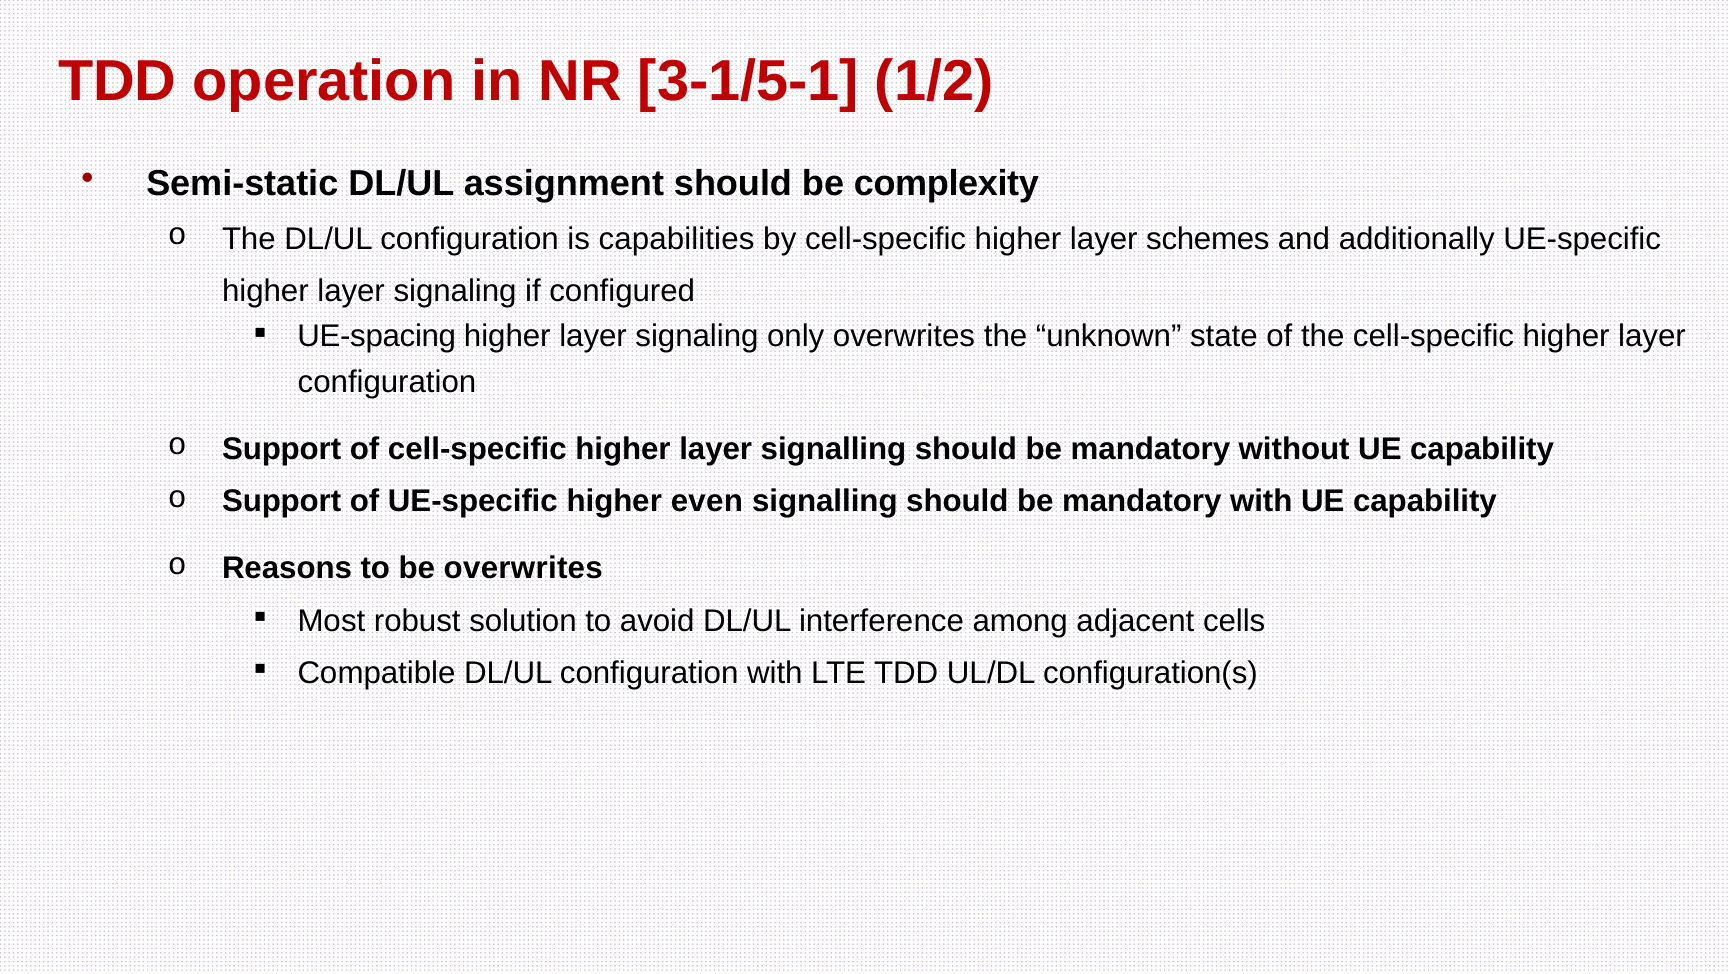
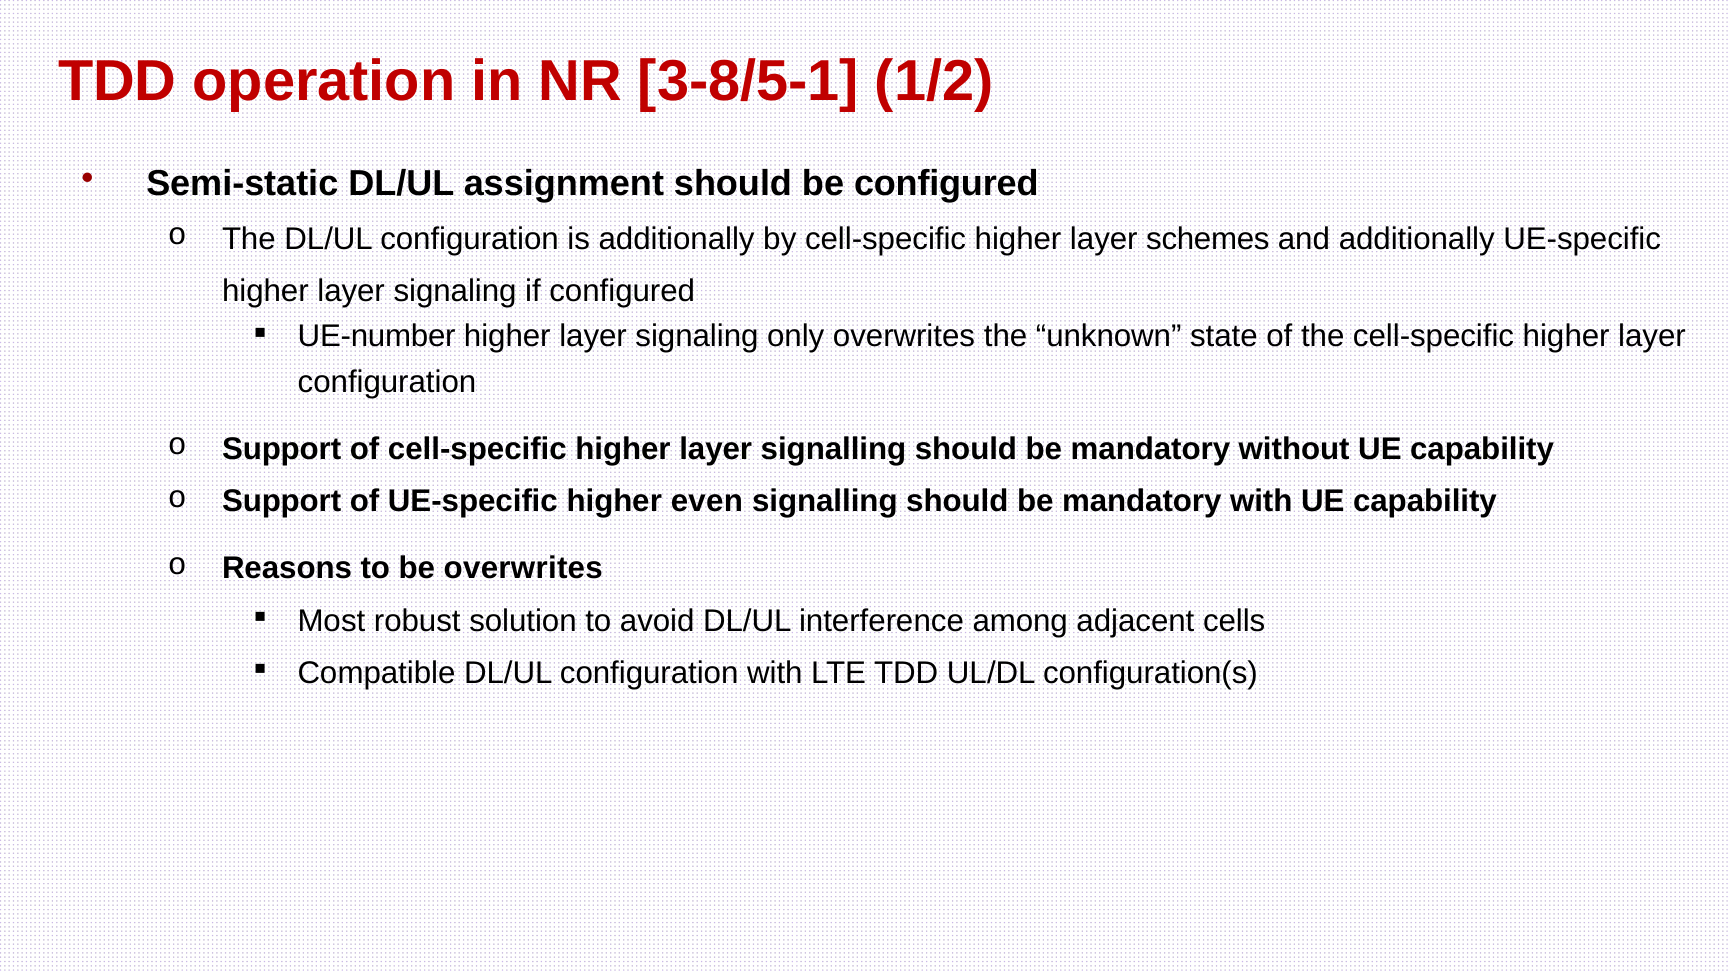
3-1/5-1: 3-1/5-1 -> 3-8/5-1
be complexity: complexity -> configured
is capabilities: capabilities -> additionally
UE-spacing: UE-spacing -> UE-number
